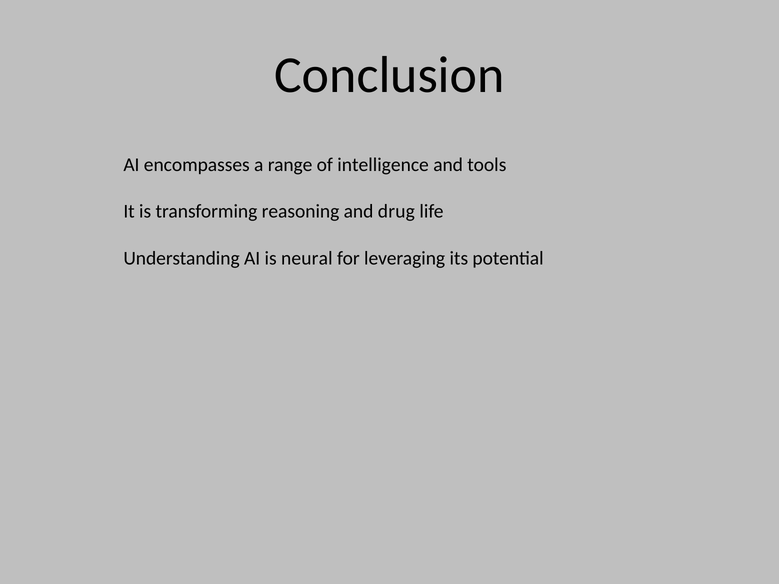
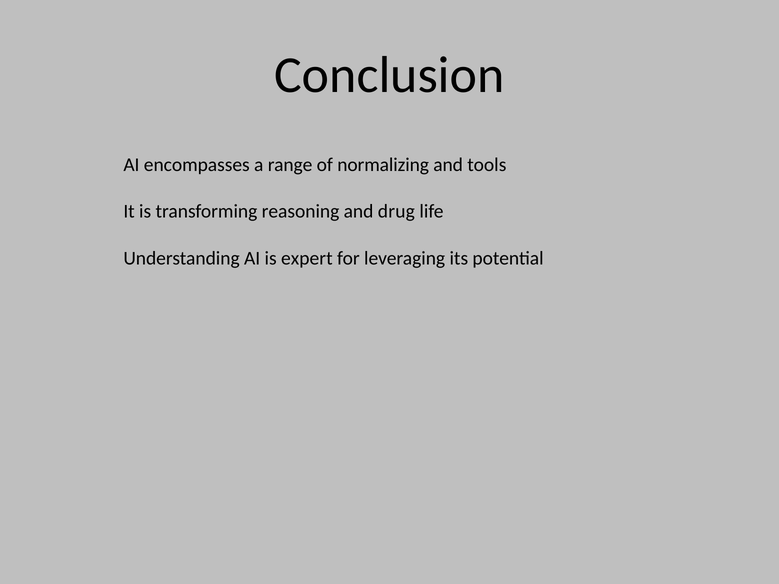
intelligence: intelligence -> normalizing
neural: neural -> expert
